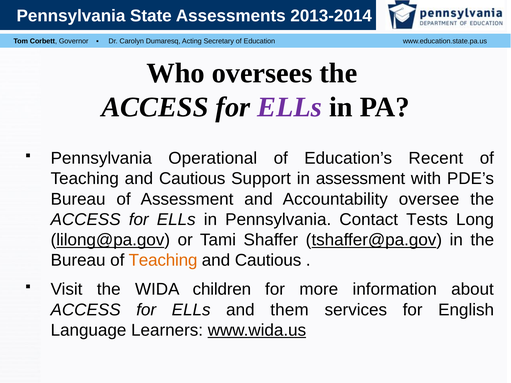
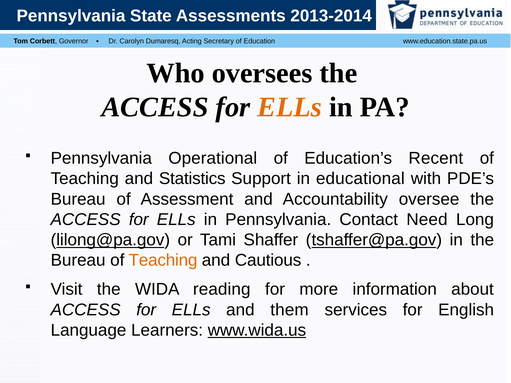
ELLs at (290, 107) colour: purple -> orange
Cautious at (192, 179): Cautious -> Statistics
in assessment: assessment -> educational
Tests: Tests -> Need
children: children -> reading
